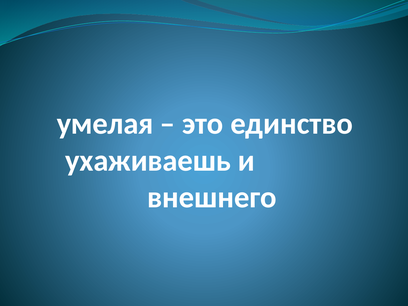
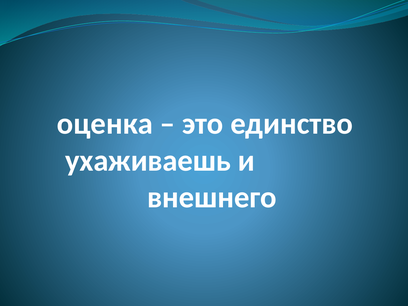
умелая: умелая -> оценка
